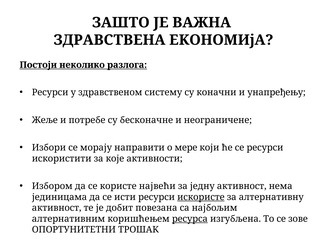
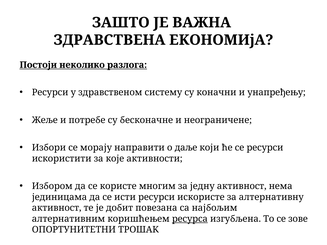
мере: мере -> даље
највећи: највећи -> многим
искористе underline: present -> none
